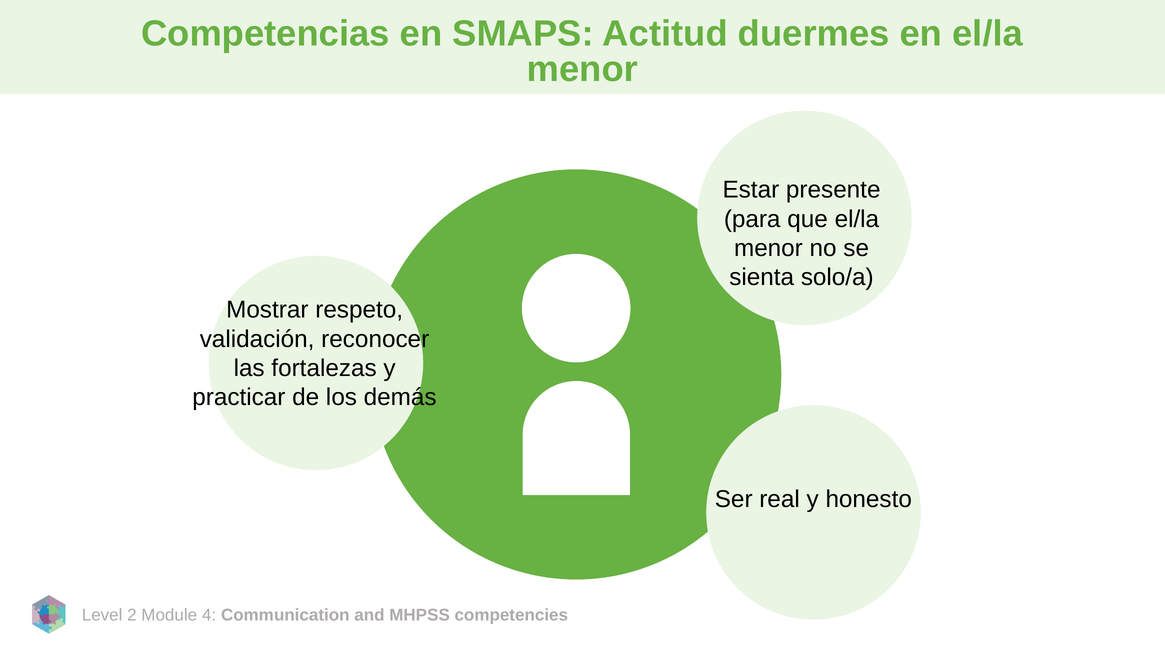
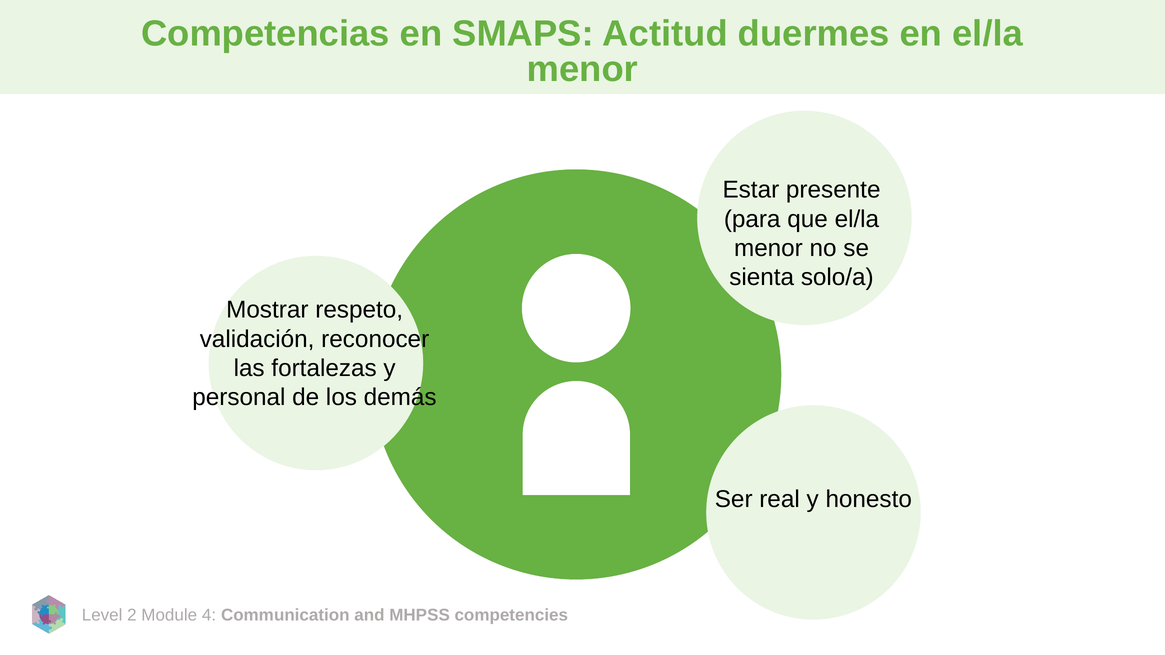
practicar: practicar -> personal
